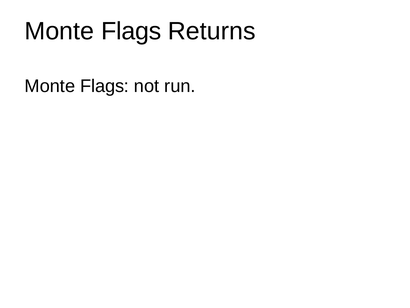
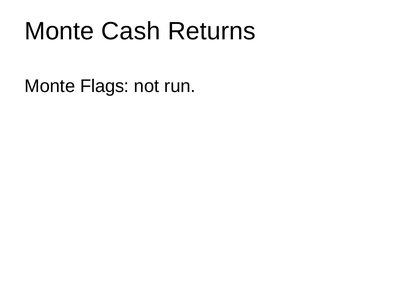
Flags at (131, 31): Flags -> Cash
